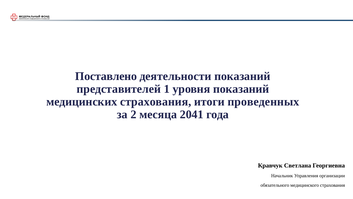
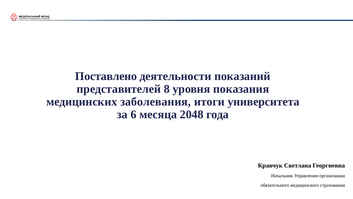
1: 1 -> 8
уровня показаний: показаний -> показания
медицинских страхования: страхования -> заболевания
проведенных: проведенных -> университета
2: 2 -> 6
2041: 2041 -> 2048
